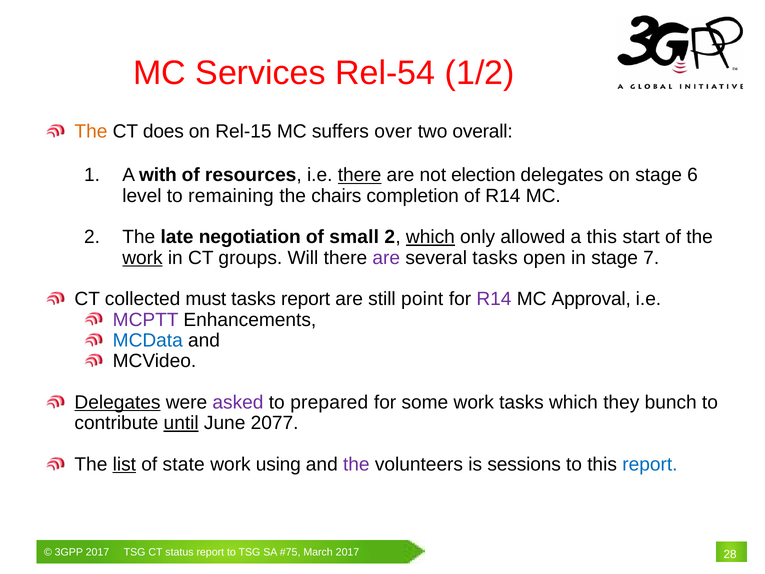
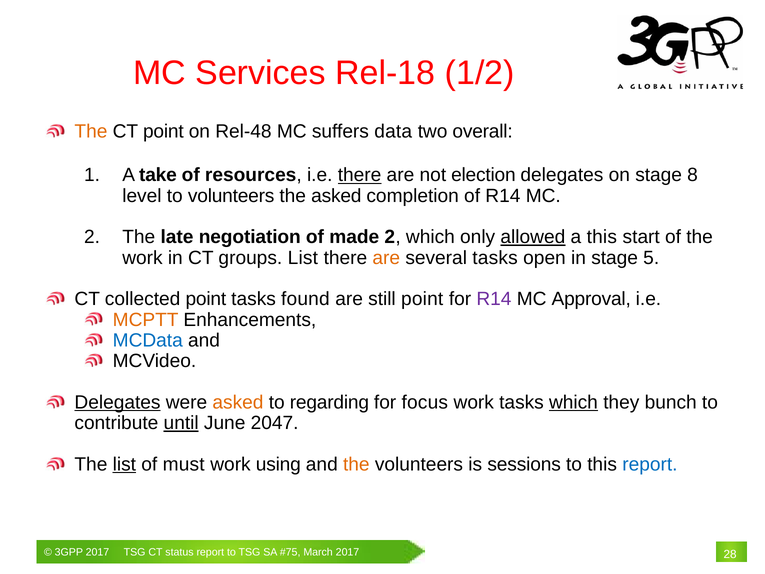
Rel-54: Rel-54 -> Rel-18
CT does: does -> point
Rel-15: Rel-15 -> Rel-48
over: over -> data
with: with -> take
6: 6 -> 8
to remaining: remaining -> volunteers
the chairs: chairs -> asked
small: small -> made
which at (430, 237) underline: present -> none
allowed underline: none -> present
work at (142, 258) underline: present -> none
groups Will: Will -> List
are at (386, 258) colour: purple -> orange
7: 7 -> 5
collected must: must -> point
tasks report: report -> found
MCPTT colour: purple -> orange
asked at (238, 402) colour: purple -> orange
prepared: prepared -> regarding
some: some -> focus
which at (573, 402) underline: none -> present
2077: 2077 -> 2047
state: state -> must
the at (356, 464) colour: purple -> orange
